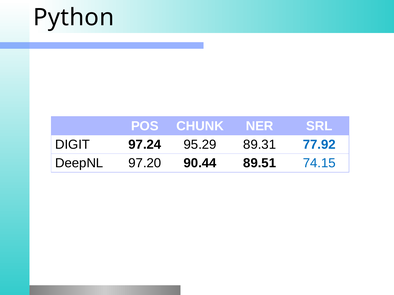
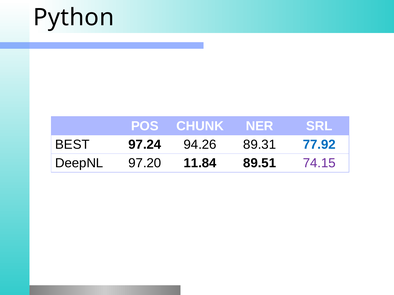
DIGIT: DIGIT -> BEST
95.29: 95.29 -> 94.26
90.44: 90.44 -> 11.84
74.15 colour: blue -> purple
